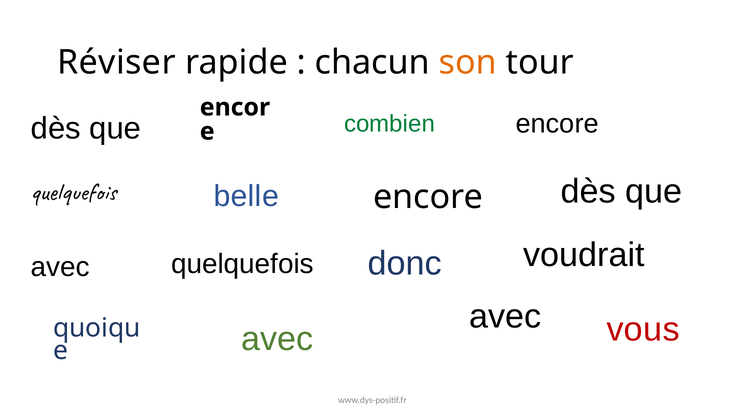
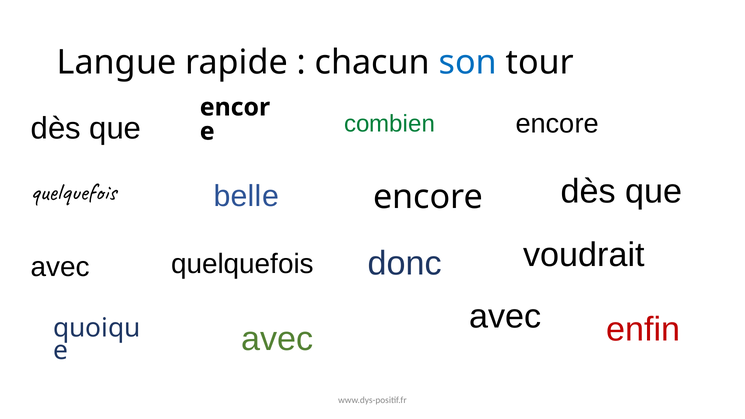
Réviser: Réviser -> Langue
son colour: orange -> blue
vous: vous -> enfin
